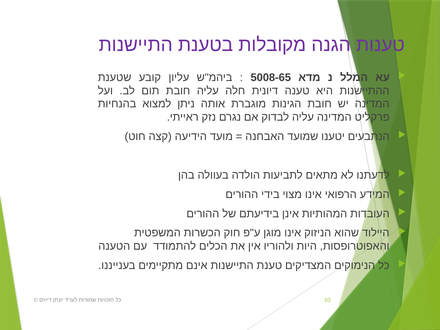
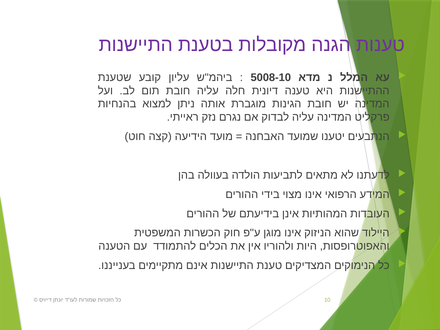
5008-65: 5008-65 -> 5008-10
